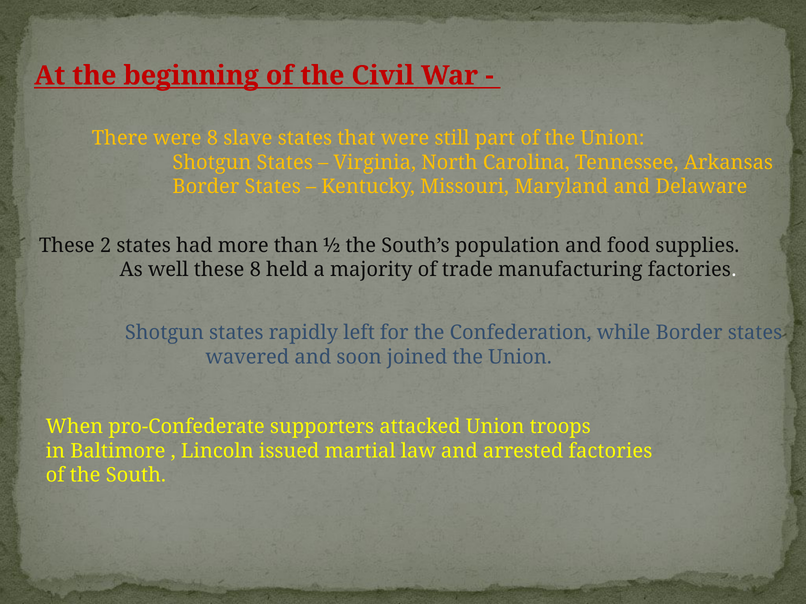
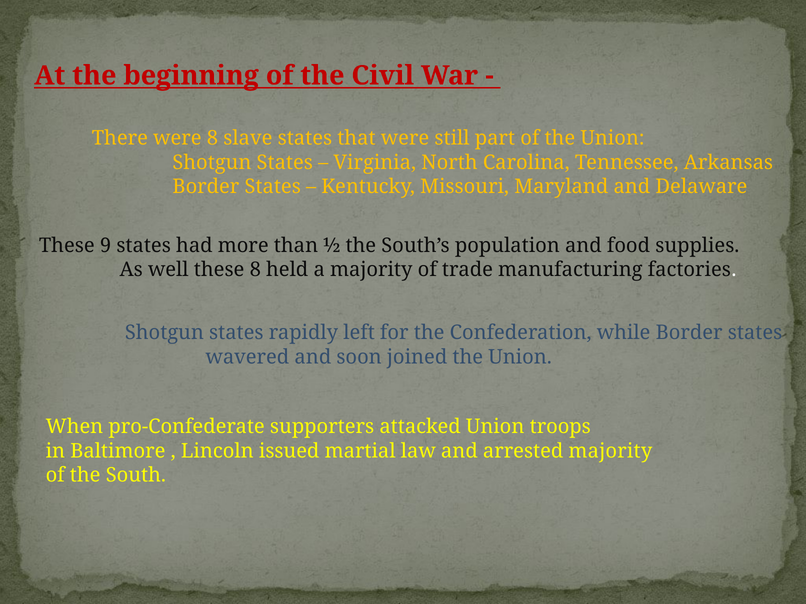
2: 2 -> 9
arrested factories: factories -> majority
